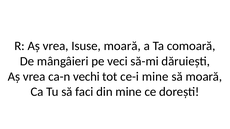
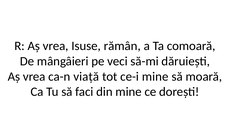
Isuse moară: moară -> rămân
vechi: vechi -> viață
